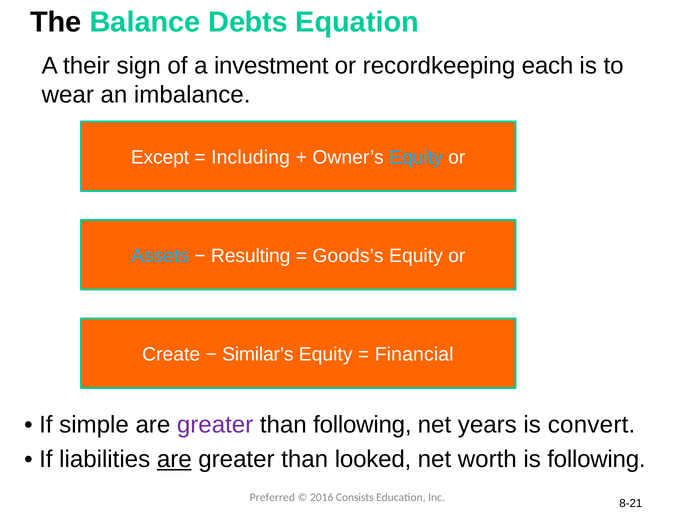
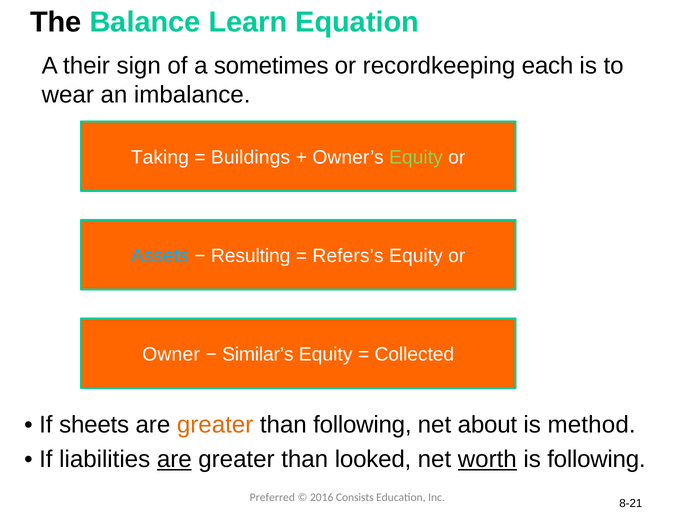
Debts: Debts -> Learn
investment: investment -> sometimes
Except: Except -> Taking
Including: Including -> Buildings
Equity at (416, 158) colour: light blue -> light green
Goods’s: Goods’s -> Refers’s
Create: Create -> Owner
Financial: Financial -> Collected
simple: simple -> sheets
greater at (215, 425) colour: purple -> orange
years: years -> about
convert: convert -> method
worth underline: none -> present
